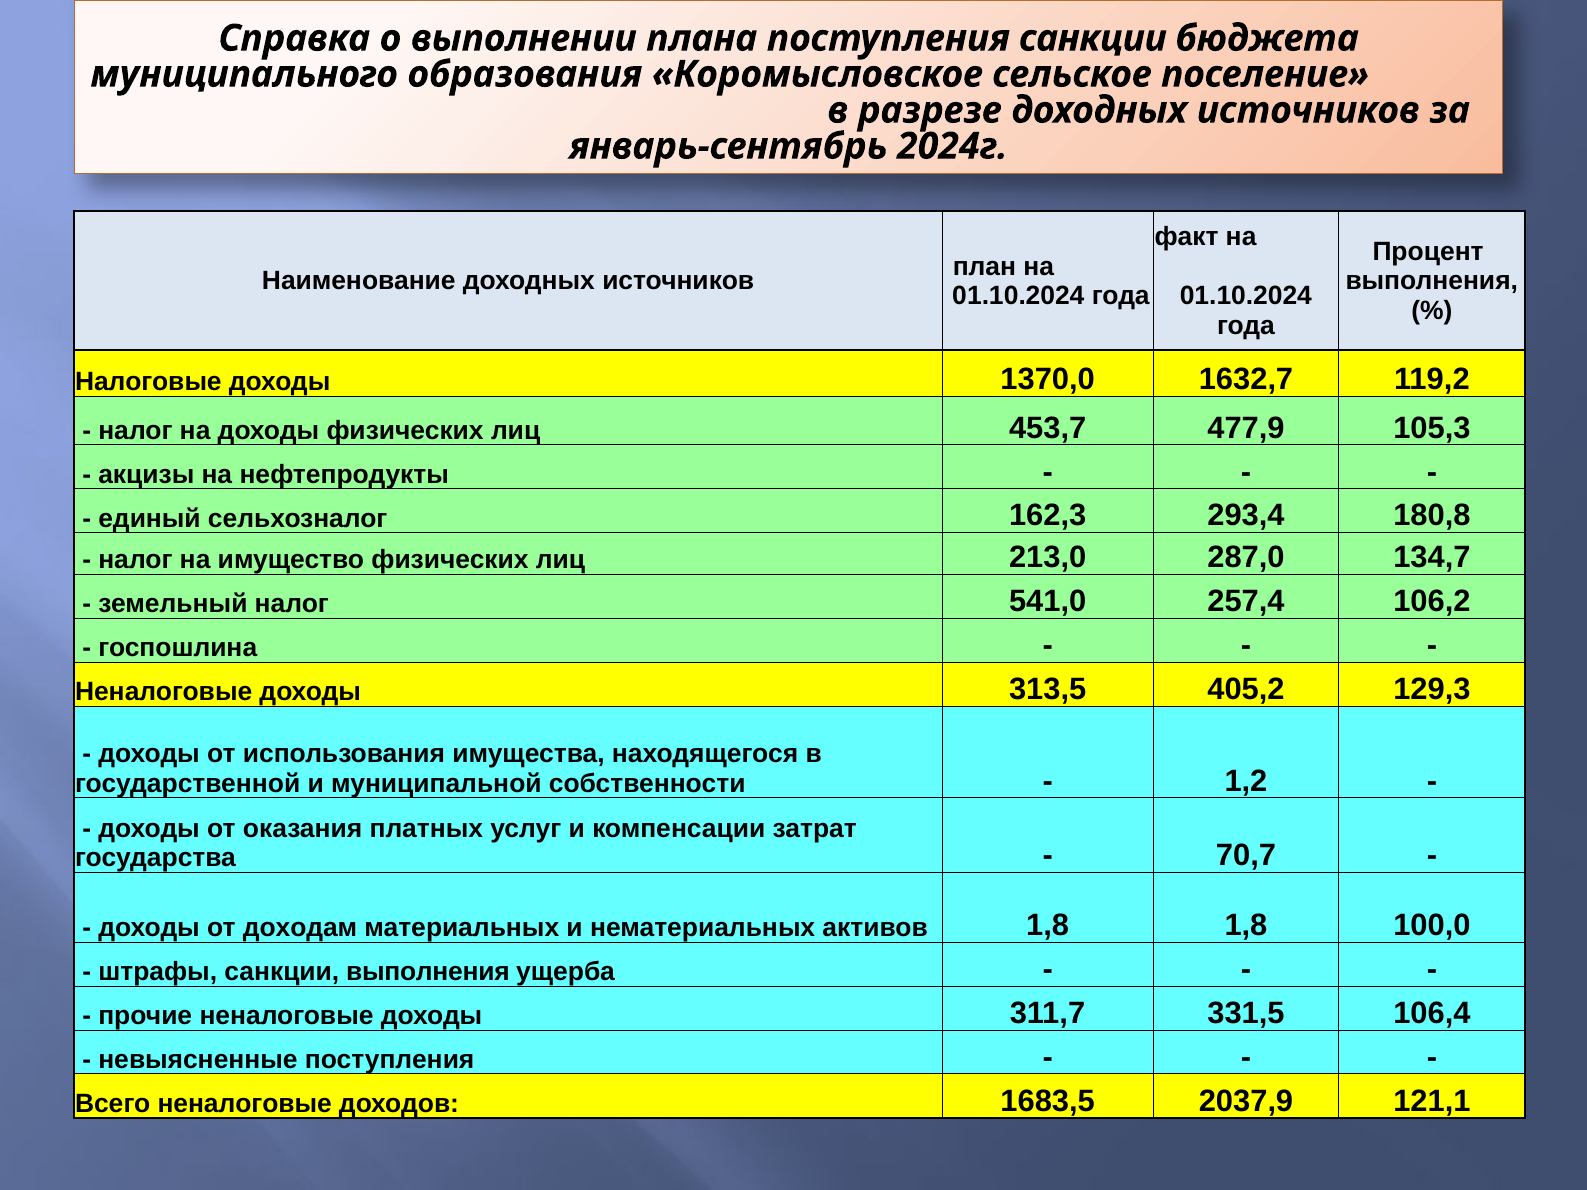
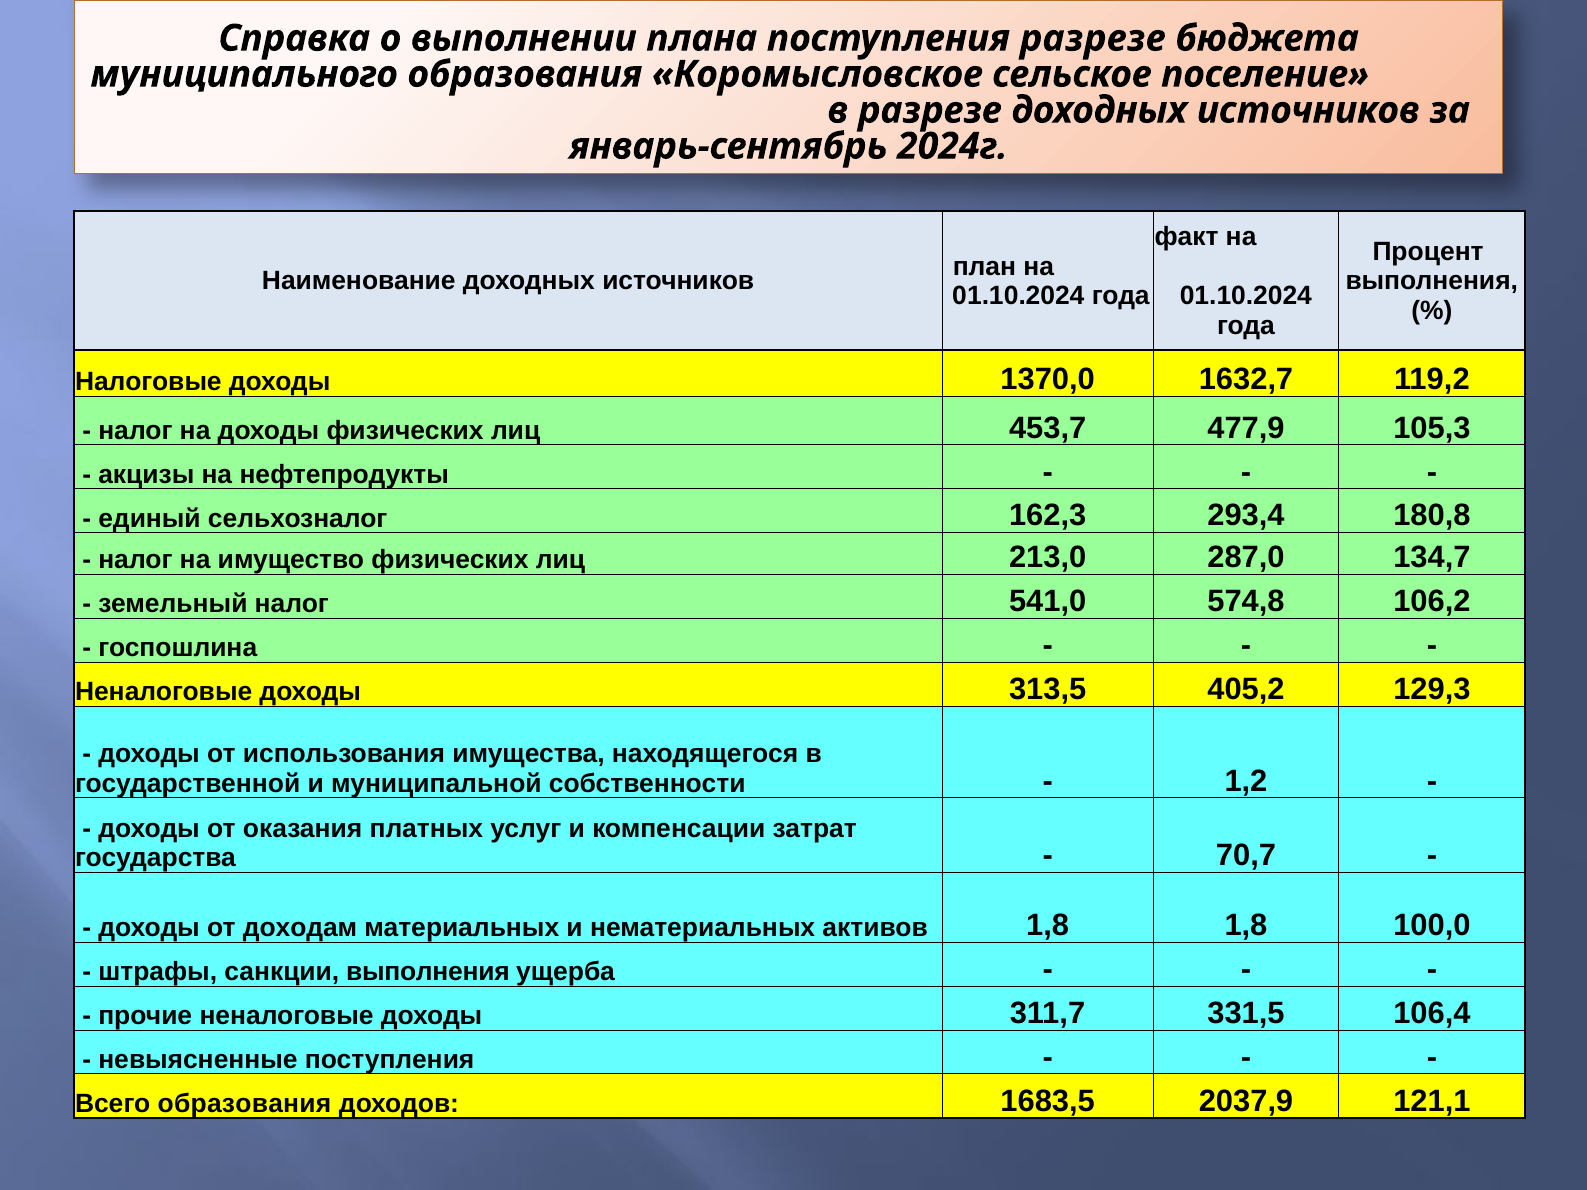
поступления санкции: санкции -> разрезе
257,4: 257,4 -> 574,8
Всего неналоговые: неналоговые -> образования
